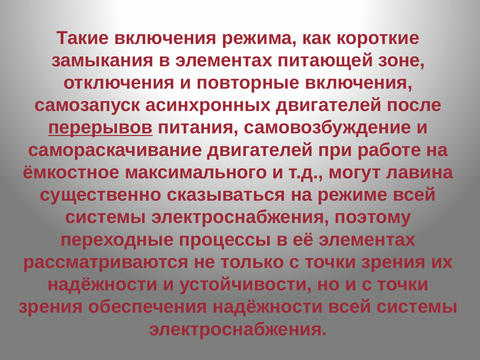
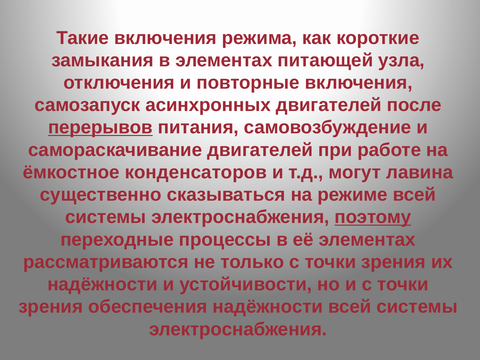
зоне: зоне -> узла
максимального: максимального -> конденсаторов
поэтому underline: none -> present
